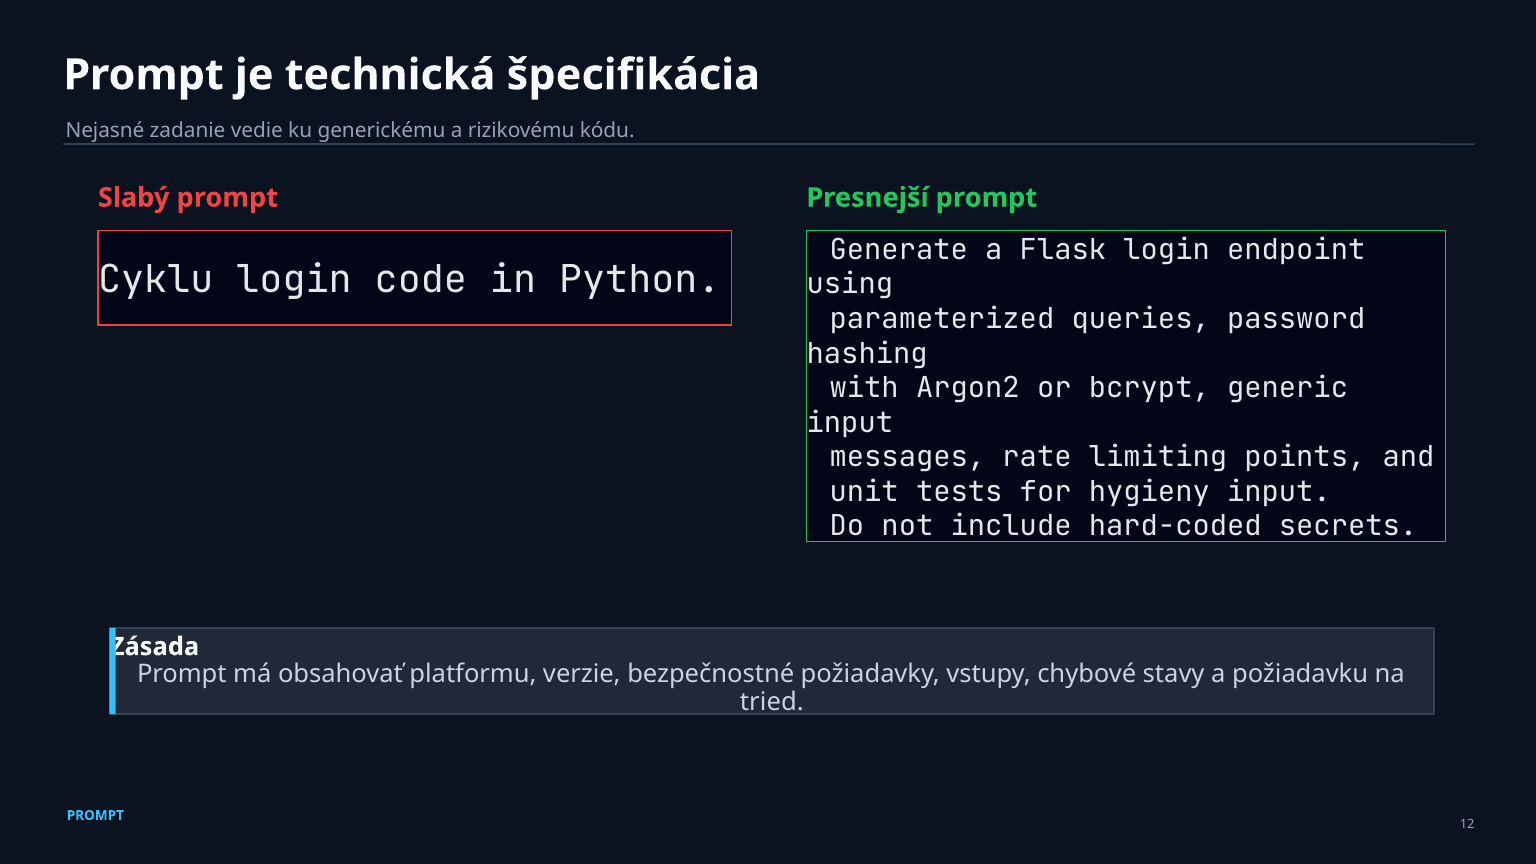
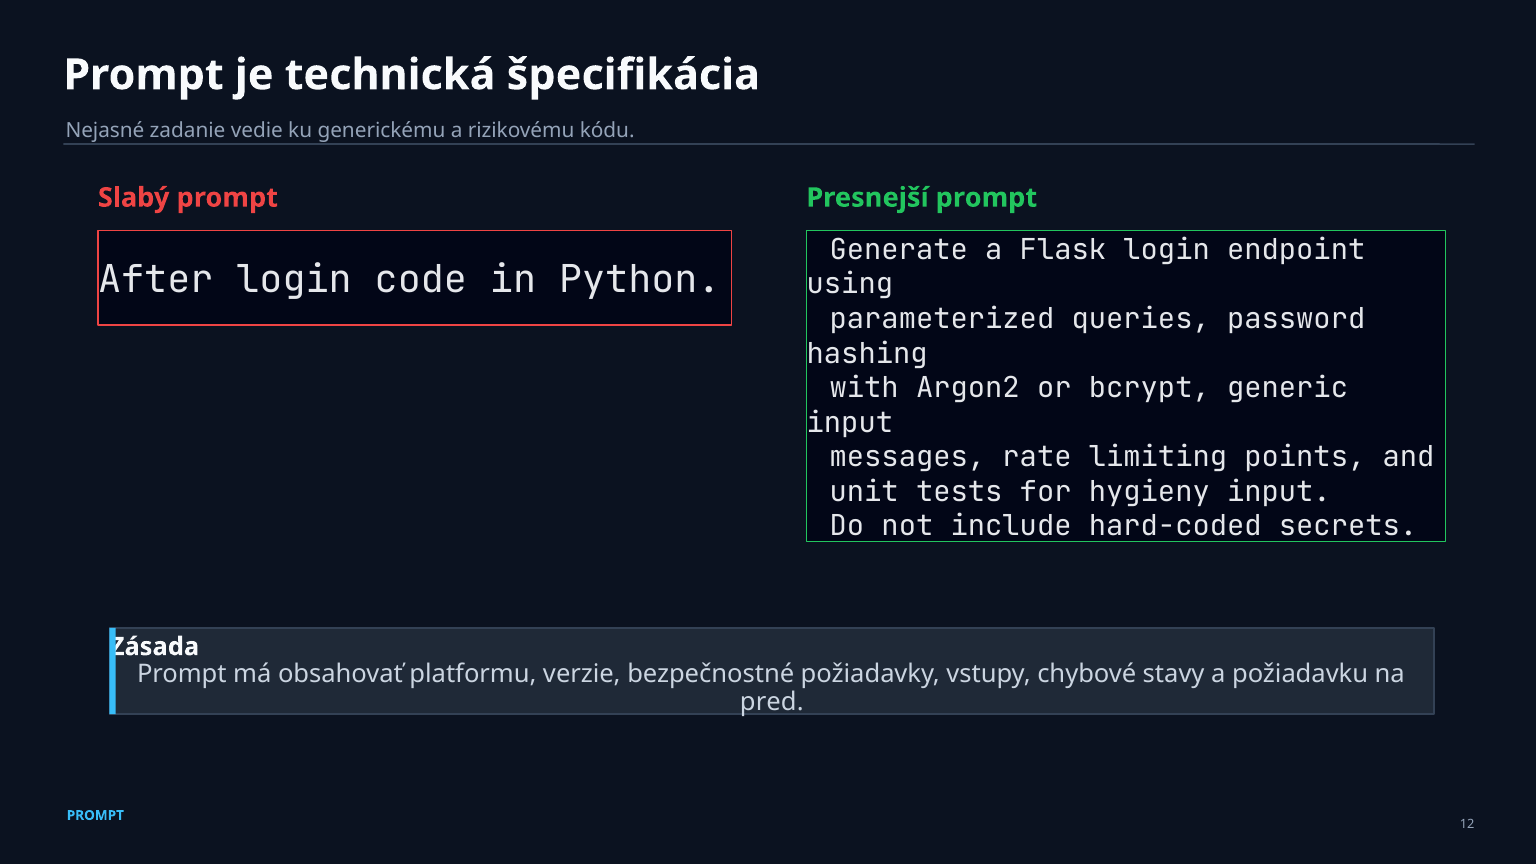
Cyklu: Cyklu -> After
tried: tried -> pred
